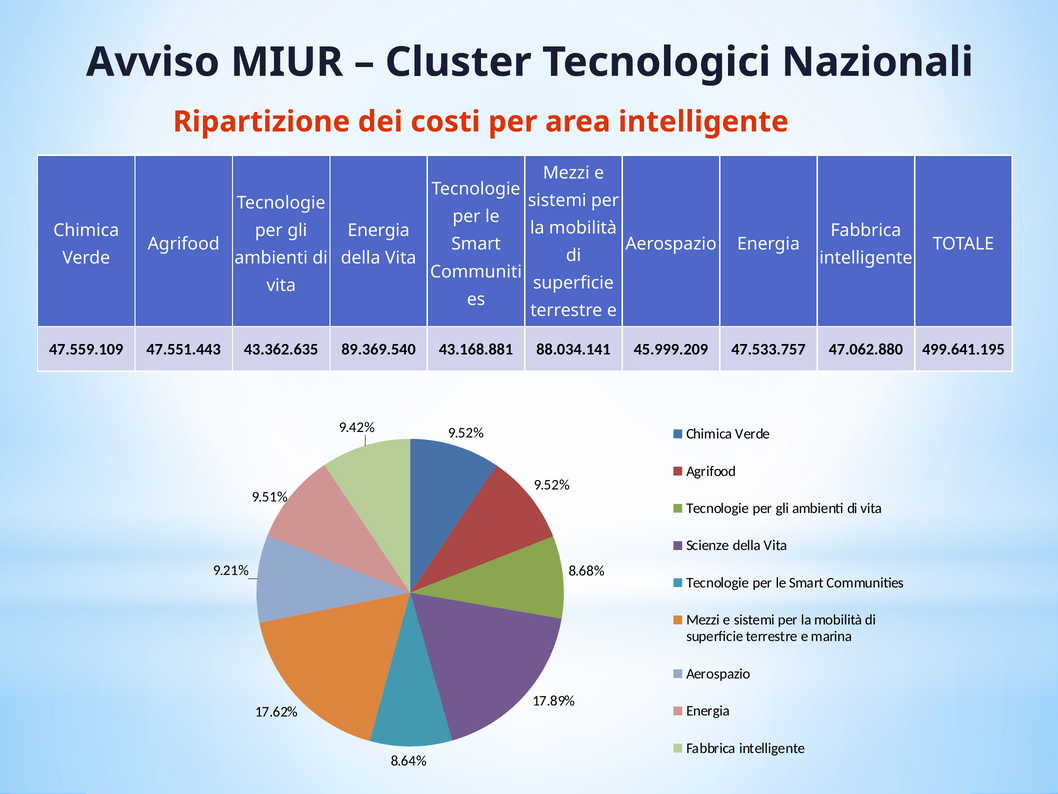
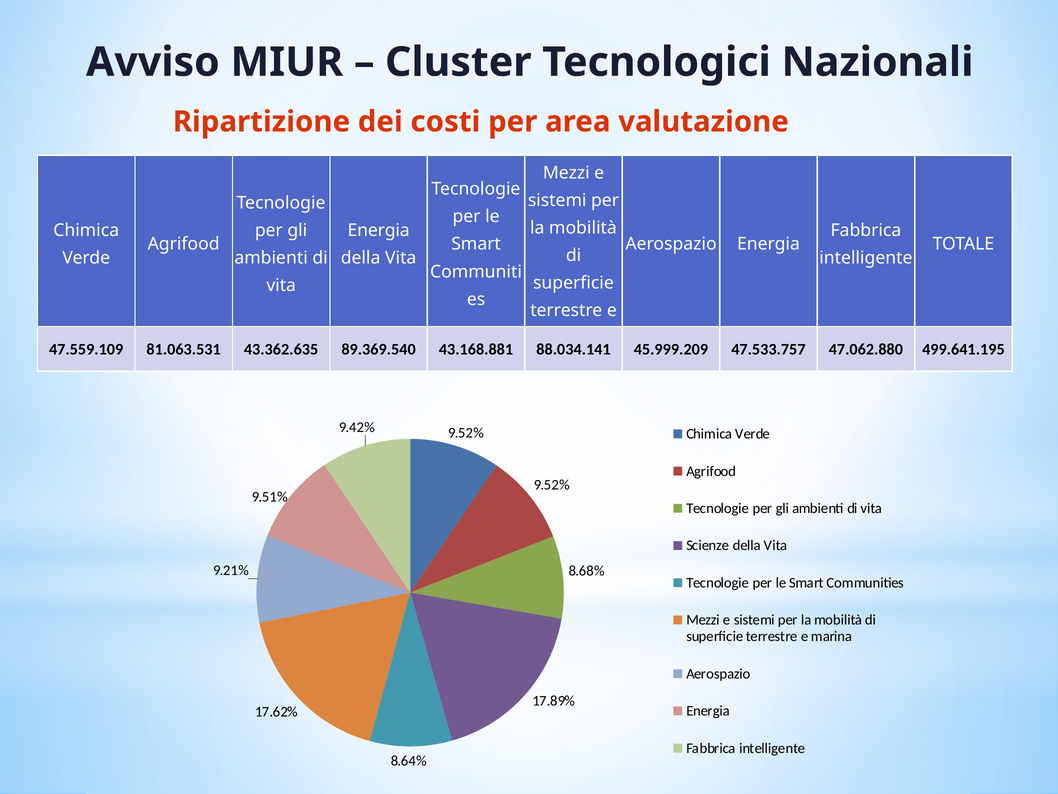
area intelligente: intelligente -> valutazione
47.551.443: 47.551.443 -> 81.063.531
